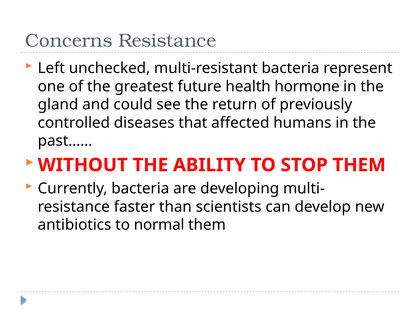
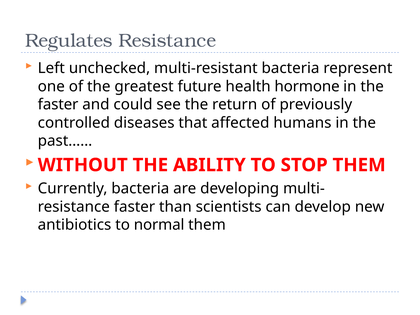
Concerns: Concerns -> Regulates
gland at (58, 105): gland -> faster
